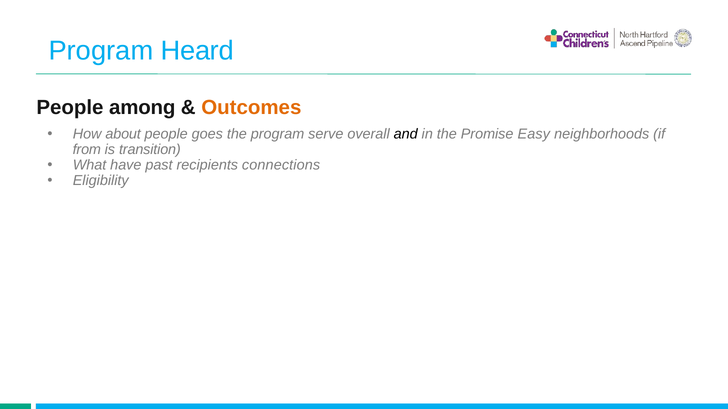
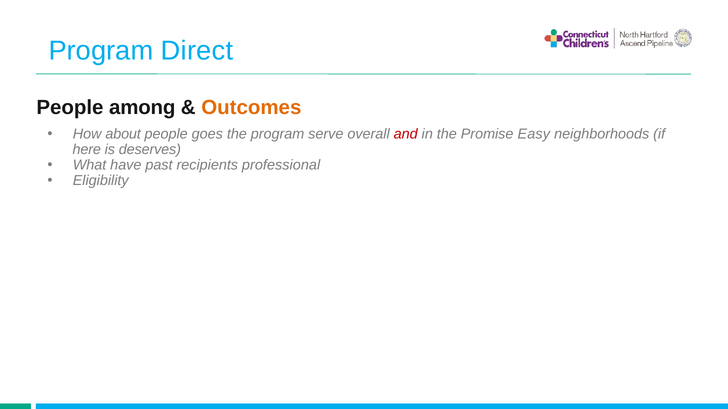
Heard: Heard -> Direct
and colour: black -> red
from: from -> here
transition: transition -> deserves
connections: connections -> professional
